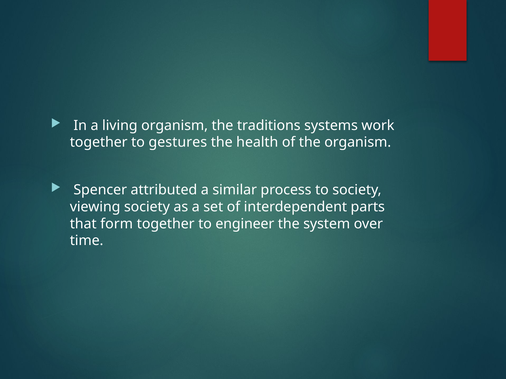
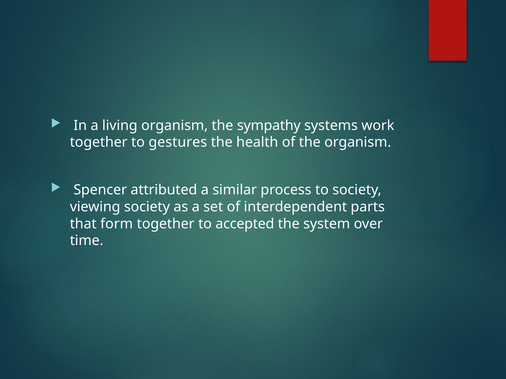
traditions: traditions -> sympathy
engineer: engineer -> accepted
